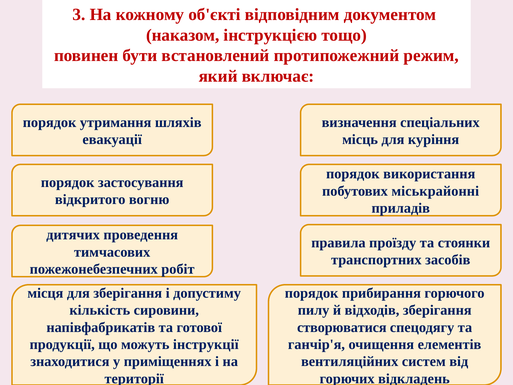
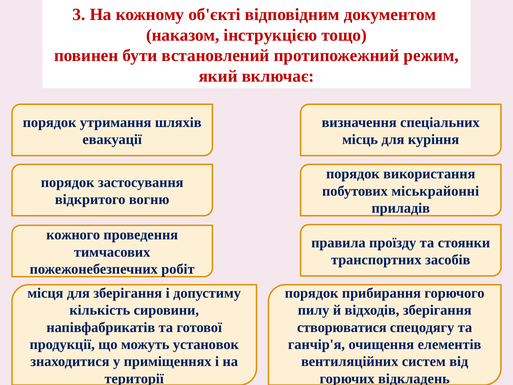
дитячих: дитячих -> кожного
інструкції: інструкції -> установок
